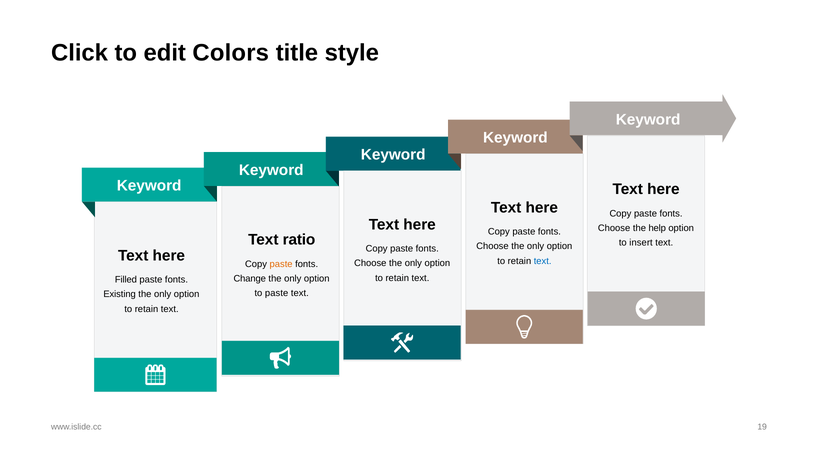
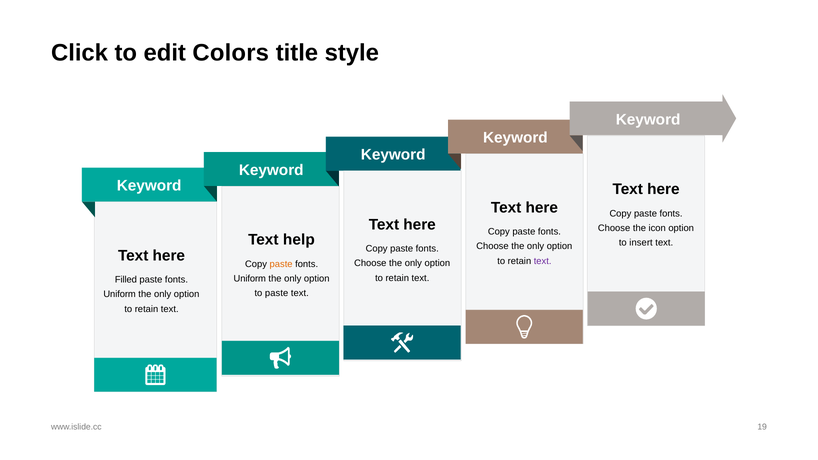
help: help -> icon
ratio: ratio -> help
text at (543, 261) colour: blue -> purple
Change at (250, 279): Change -> Uniform
Existing at (120, 294): Existing -> Uniform
